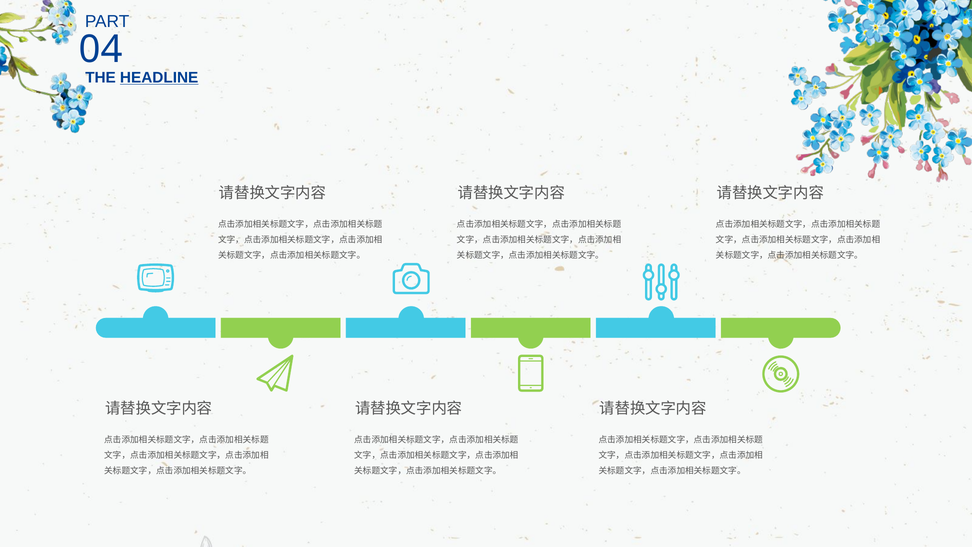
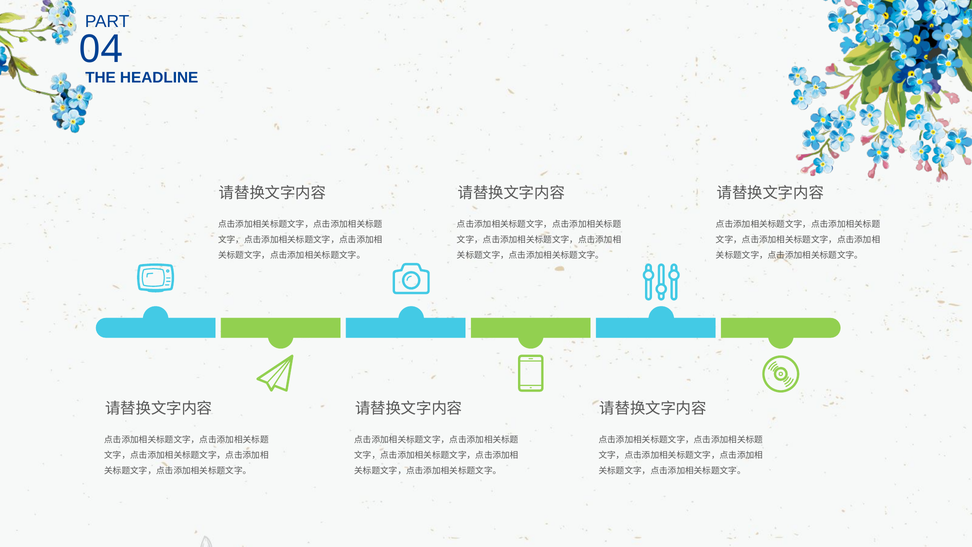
HEADLINE underline: present -> none
